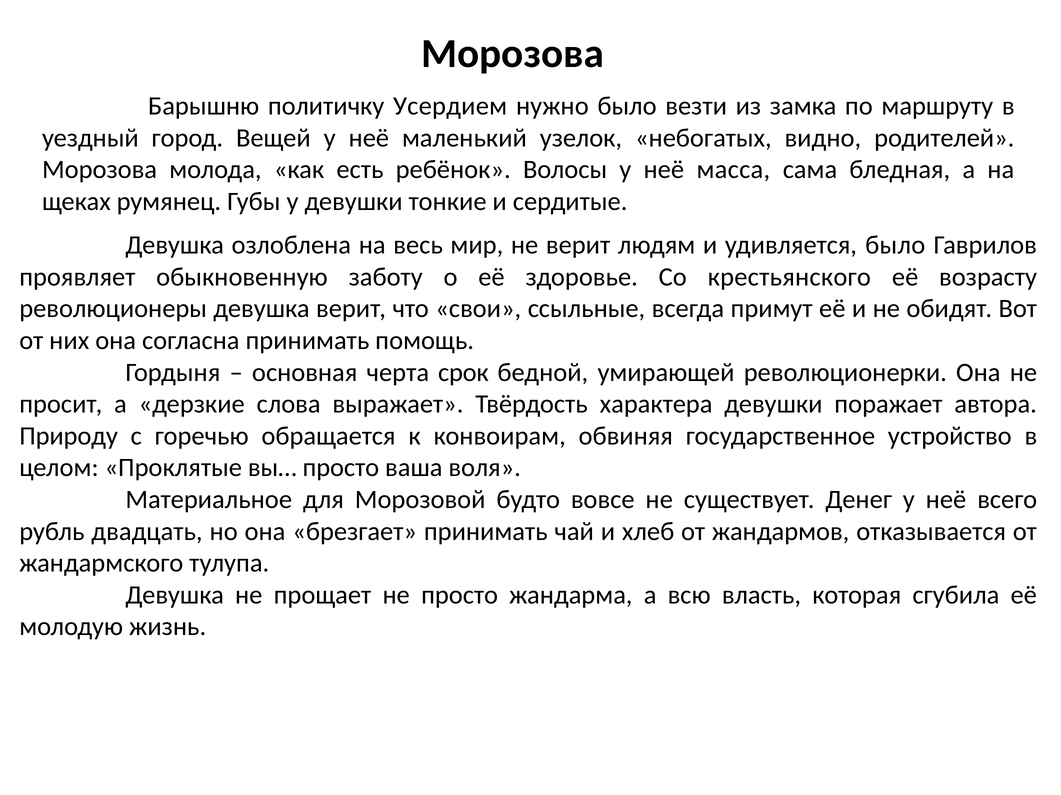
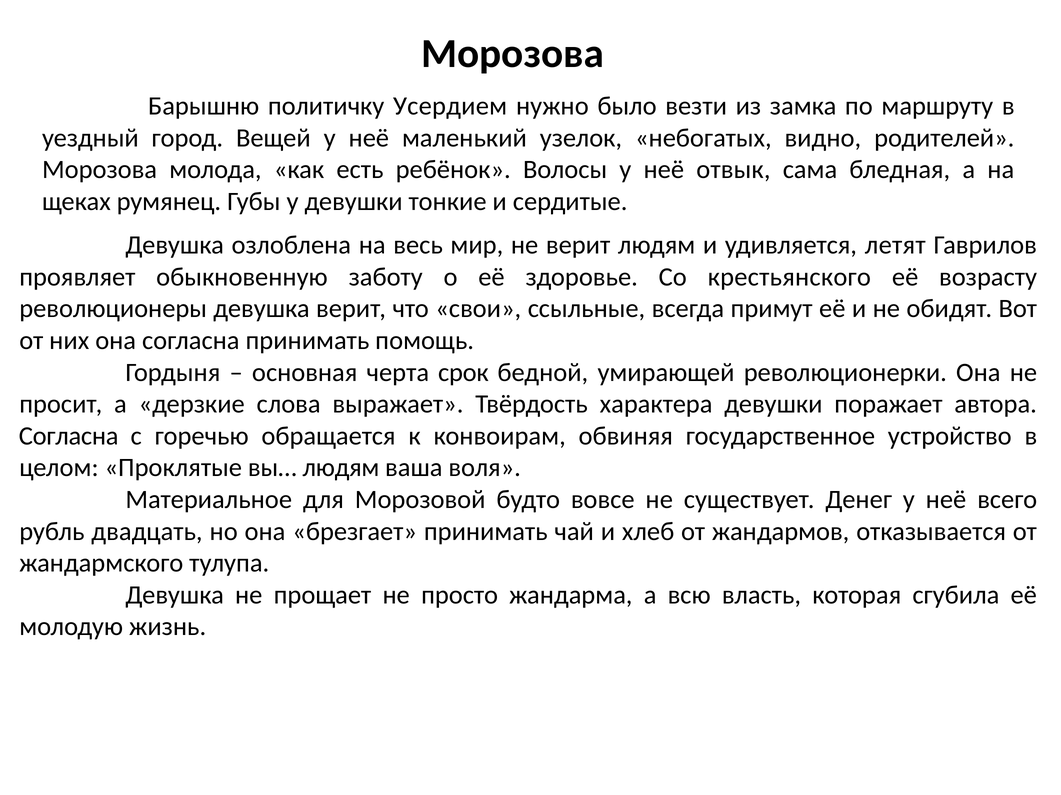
масса: масса -> отвык
удивляется было: было -> летят
Природу at (69, 436): Природу -> Согласна
вы… просто: просто -> людям
